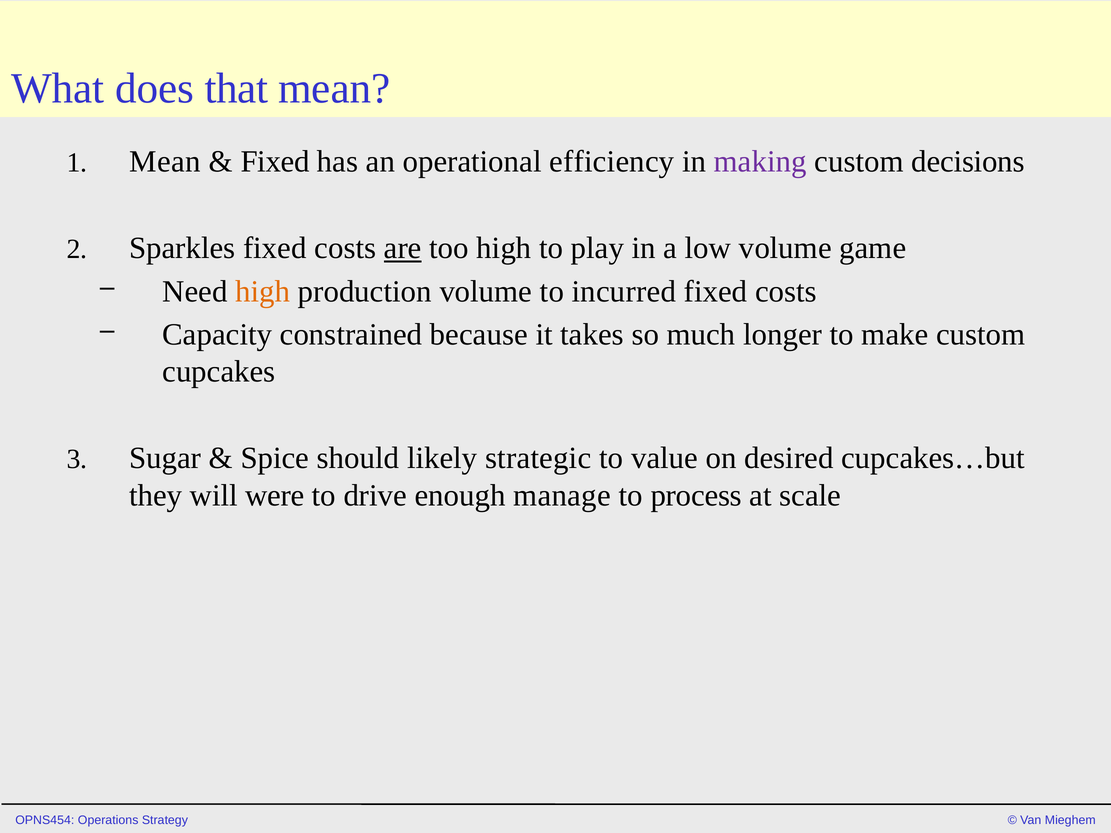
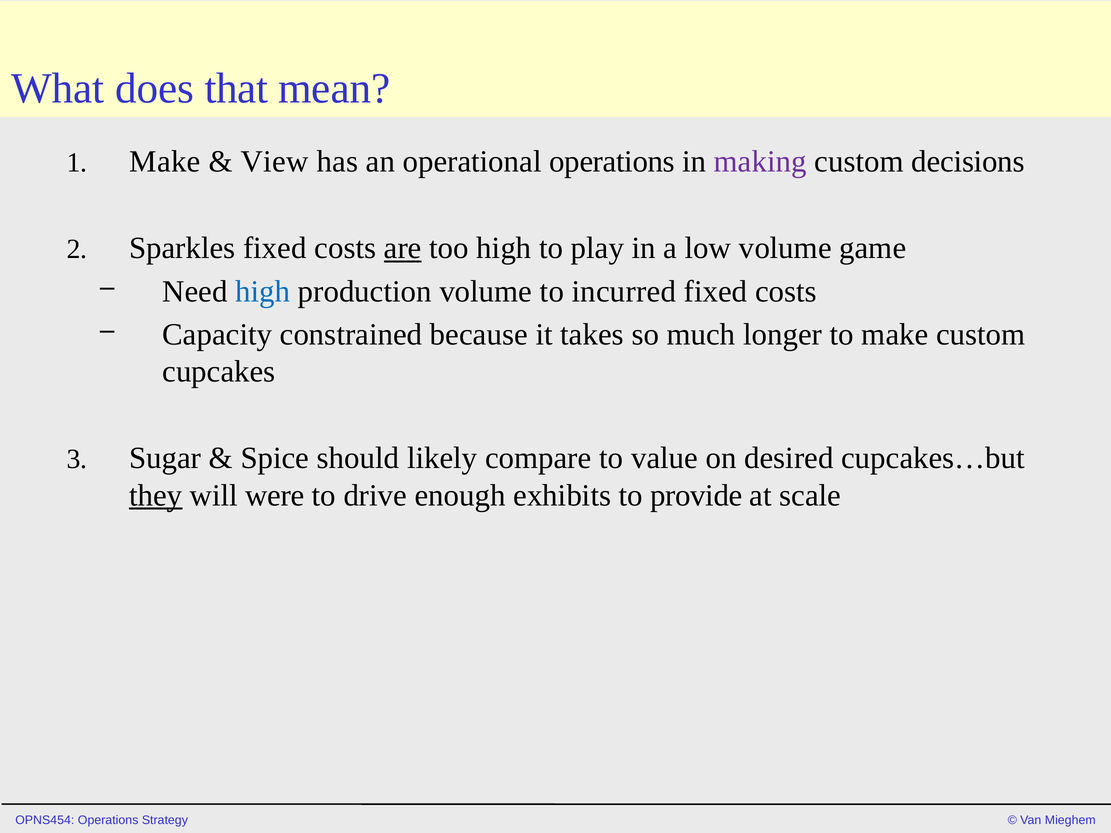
Mean at (165, 162): Mean -> Make
Fixed at (275, 162): Fixed -> View
operational efficiency: efficiency -> operations
high at (263, 292) colour: orange -> blue
strategic: strategic -> compare
they underline: none -> present
manage: manage -> exhibits
process: process -> provide
